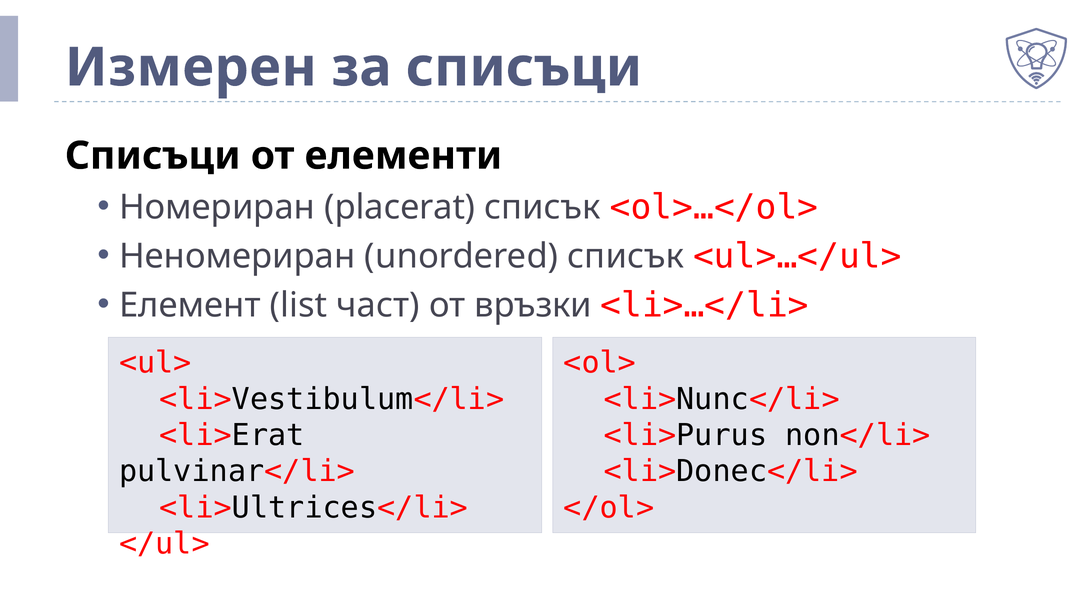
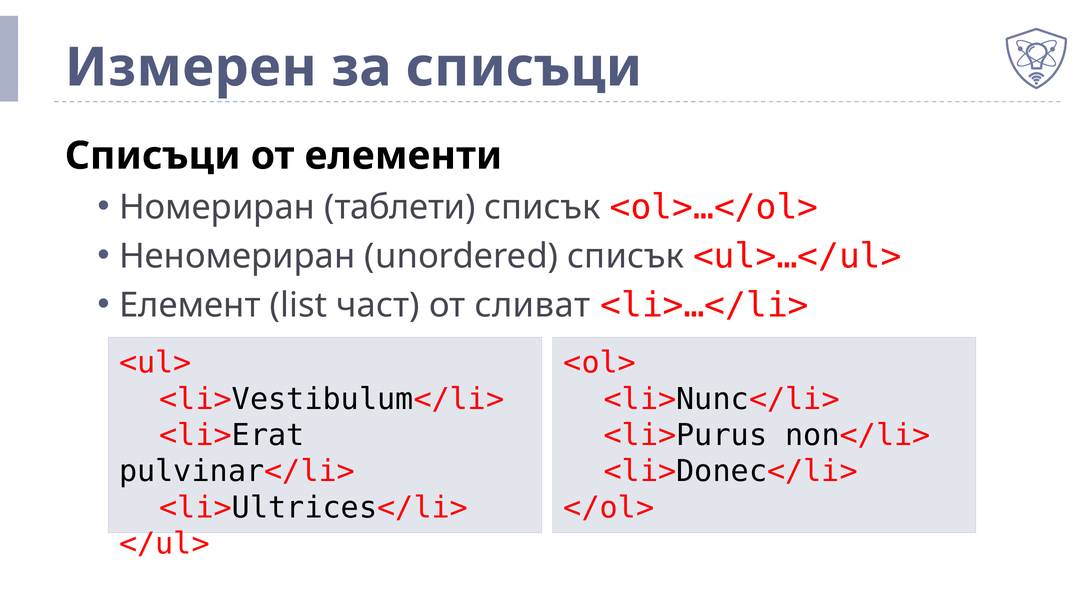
placerat: placerat -> таблети
връзки: връзки -> сливат
